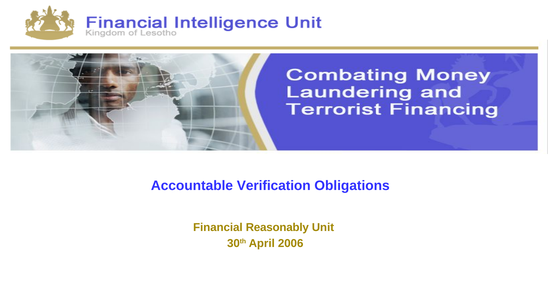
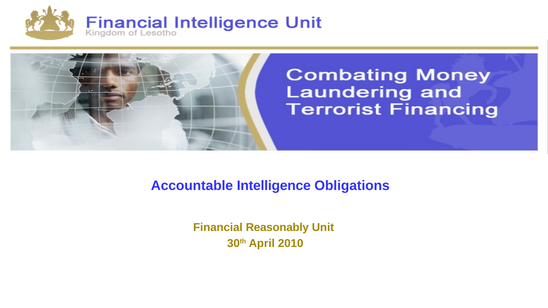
Verification: Verification -> Intelligence
2006: 2006 -> 2010
